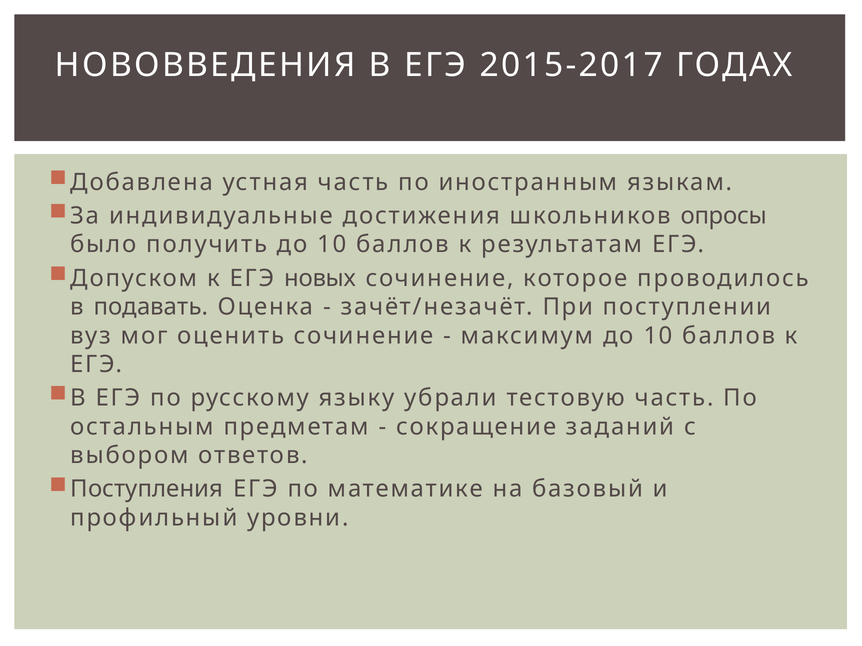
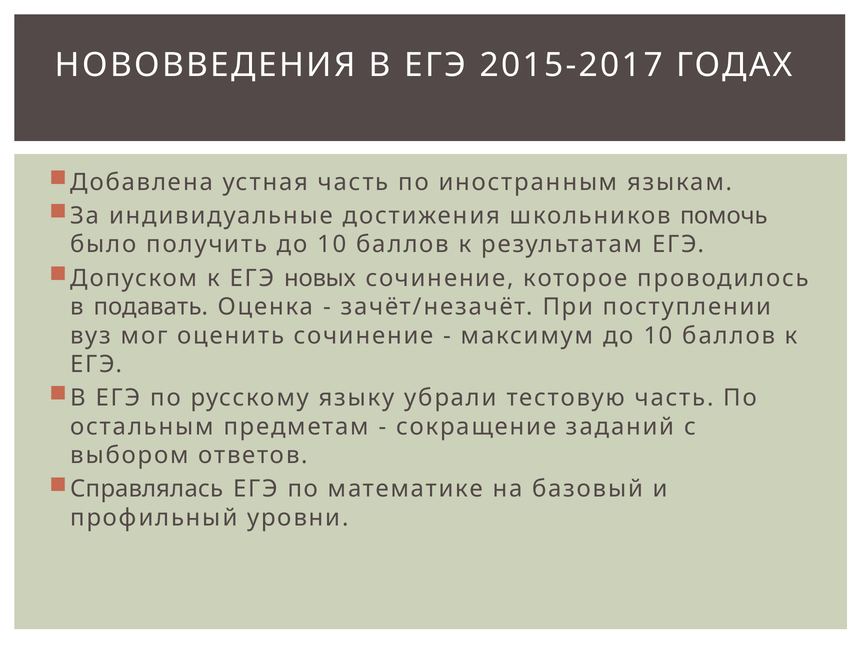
опросы: опросы -> помочь
Поступления: Поступления -> Справлялась
